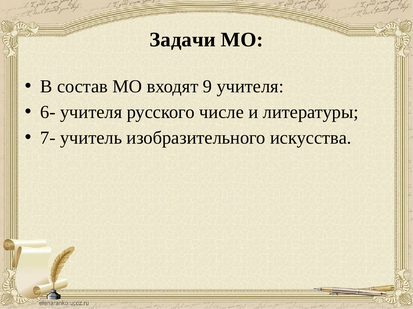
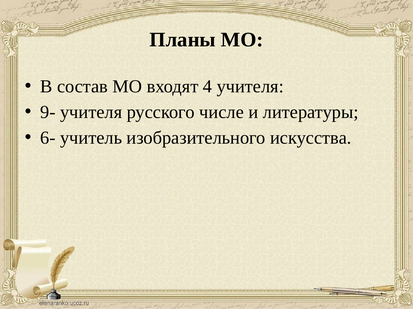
Задачи: Задачи -> Планы
9: 9 -> 4
6-: 6- -> 9-
7-: 7- -> 6-
